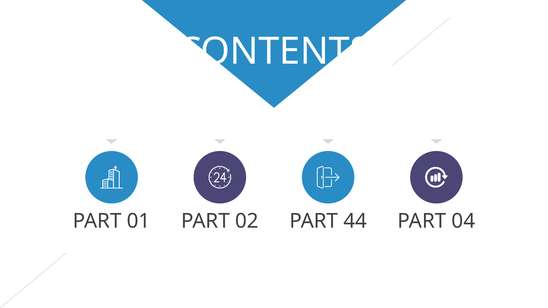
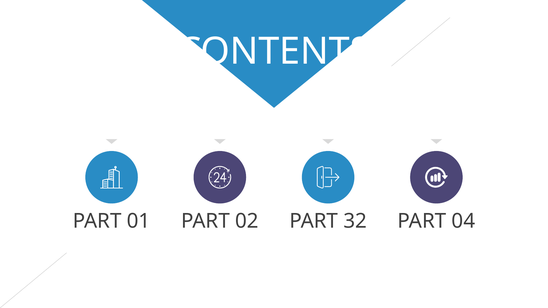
44: 44 -> 32
